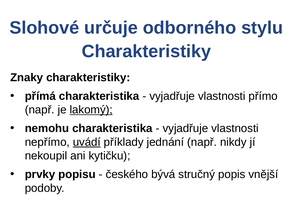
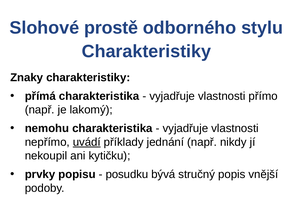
určuje: určuje -> prostě
lakomý underline: present -> none
českého: českého -> posudku
